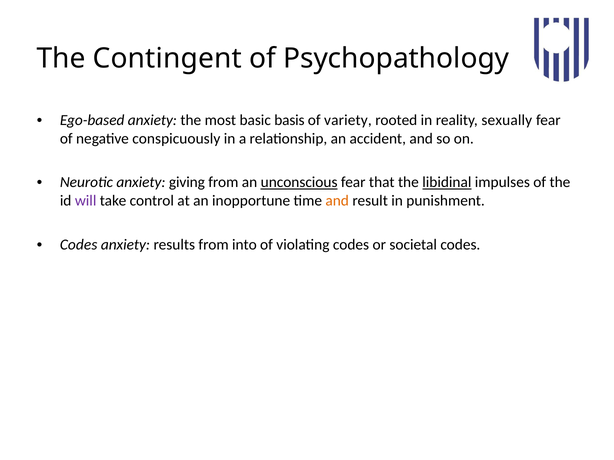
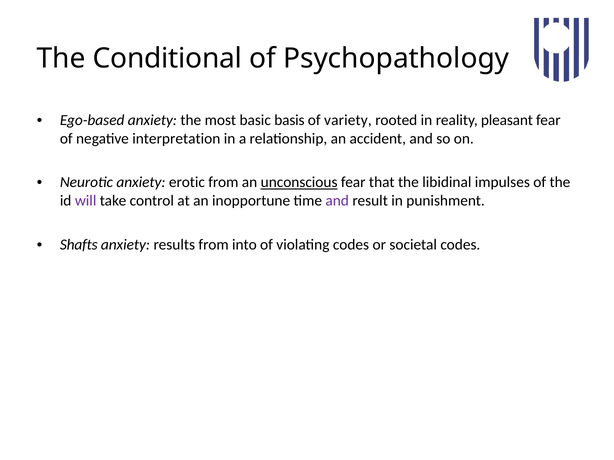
Contingent: Contingent -> Conditional
sexually: sexually -> pleasant
conspicuously: conspicuously -> interpretation
giving: giving -> erotic
libidinal underline: present -> none
and at (337, 201) colour: orange -> purple
Codes at (79, 245): Codes -> Shafts
